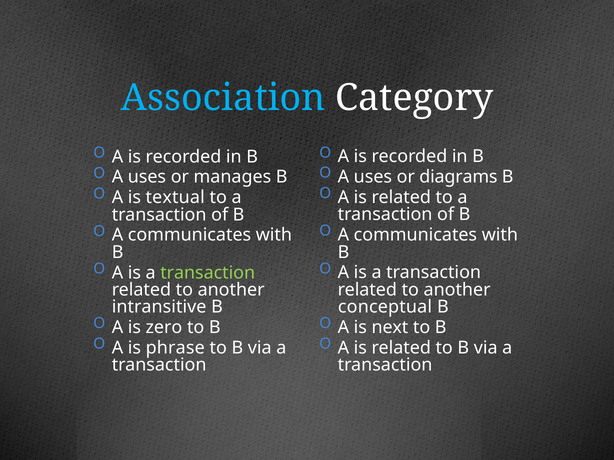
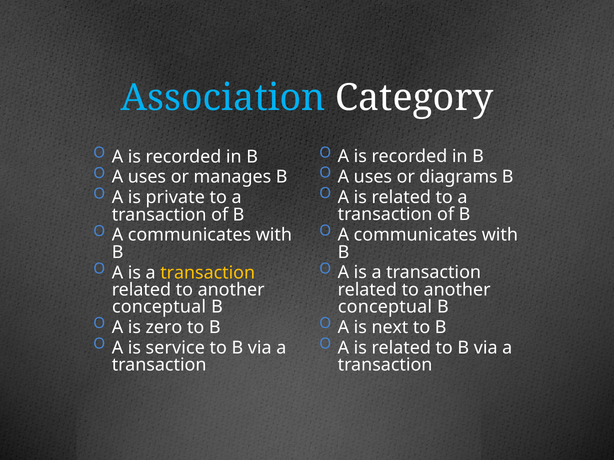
textual: textual -> private
transaction at (208, 273) colour: light green -> yellow
intransitive at (159, 307): intransitive -> conceptual
phrase: phrase -> service
